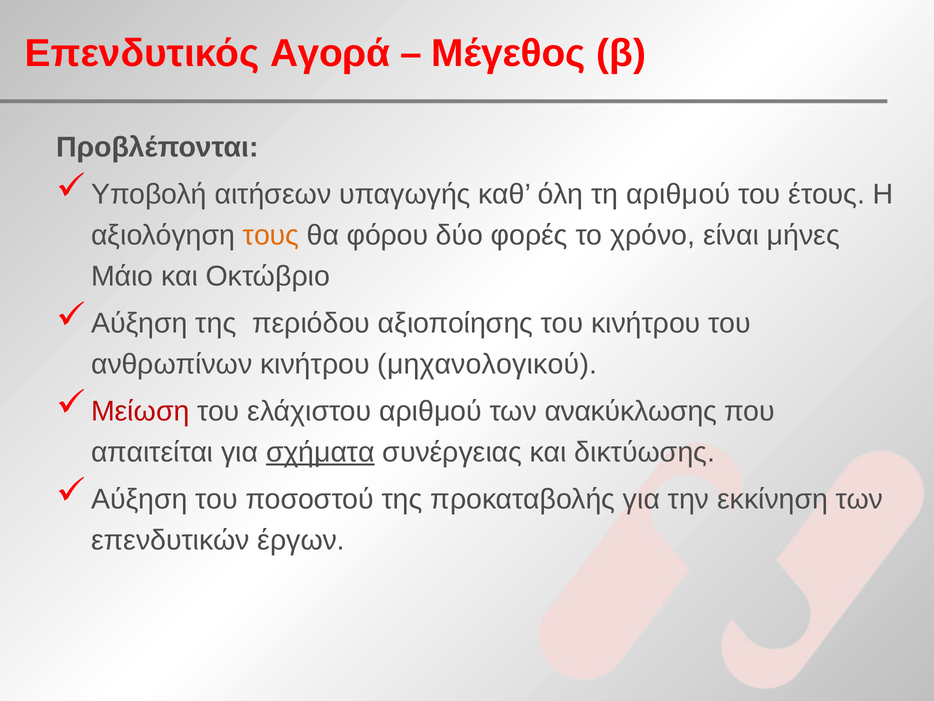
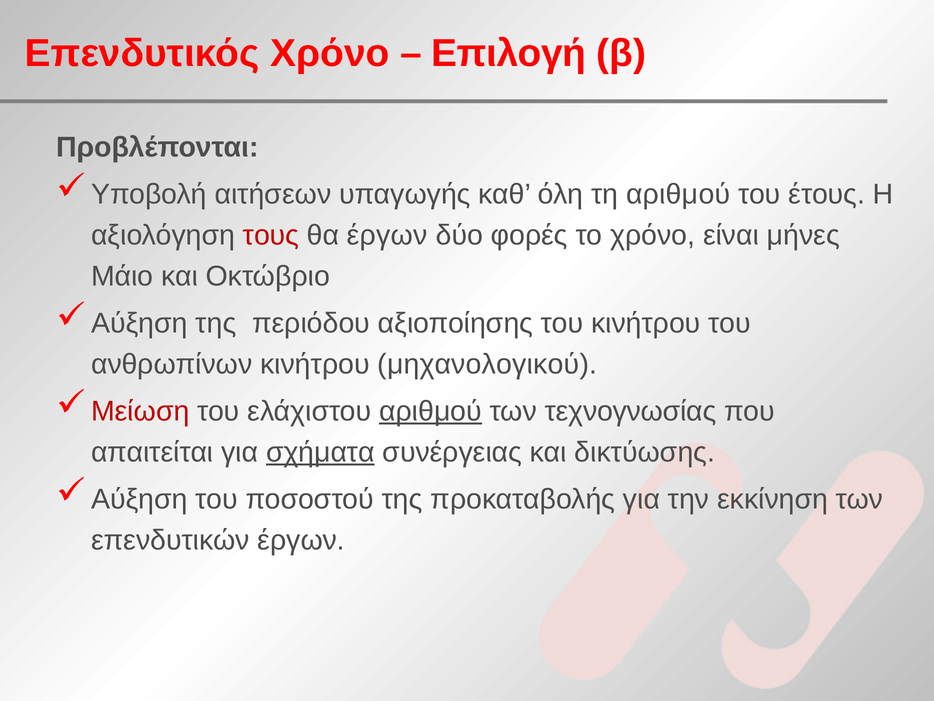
Επενδυτικός Αγορά: Αγορά -> Χρόνο
Μέγεθος: Μέγεθος -> Επιλογή
τους colour: orange -> red
θα φόρου: φόρου -> έργων
αριθμού at (431, 411) underline: none -> present
ανακύκλωσης: ανακύκλωσης -> τεχνογνωσίας
